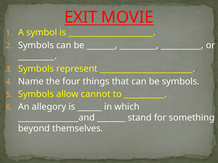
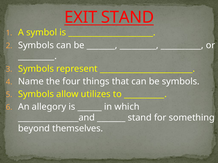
EXIT MOVIE: MOVIE -> STAND
cannot: cannot -> utilizes
